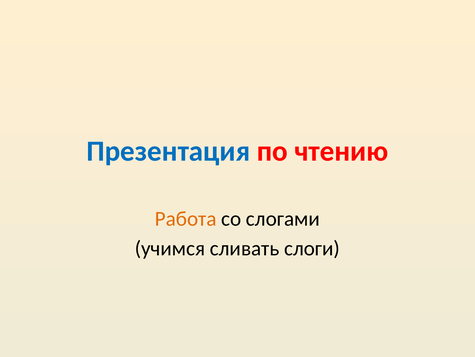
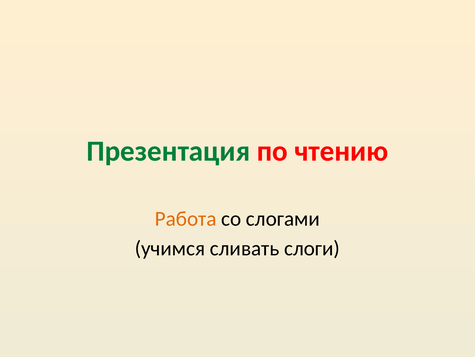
Презентация colour: blue -> green
